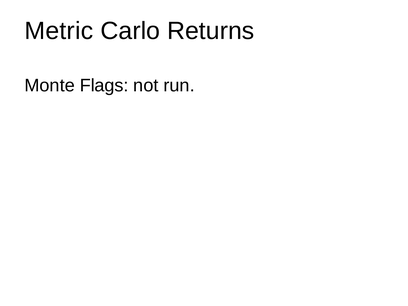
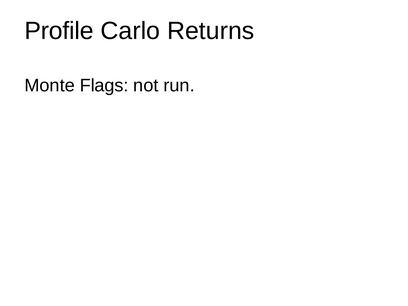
Metric: Metric -> Profile
